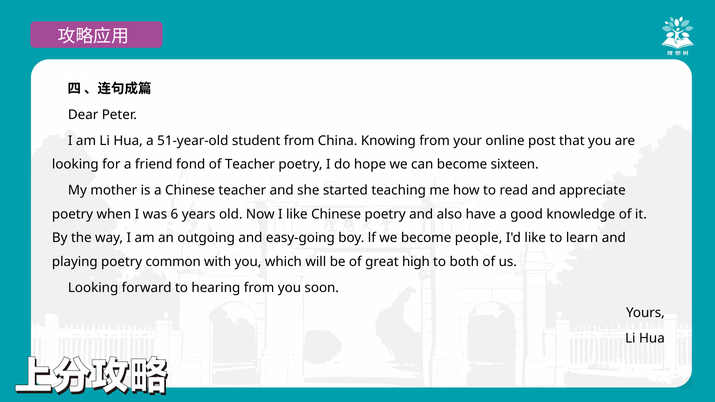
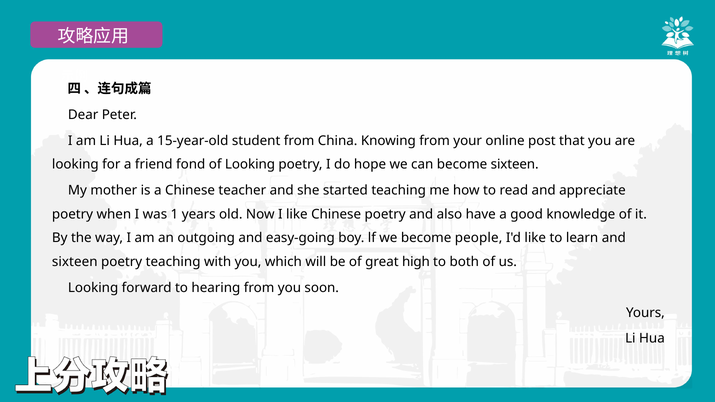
51-year-old: 51-year-old -> 15-year-old
of Teacher: Teacher -> Looking
6: 6 -> 1
playing at (75, 262): playing -> sixteen
poetry common: common -> teaching
